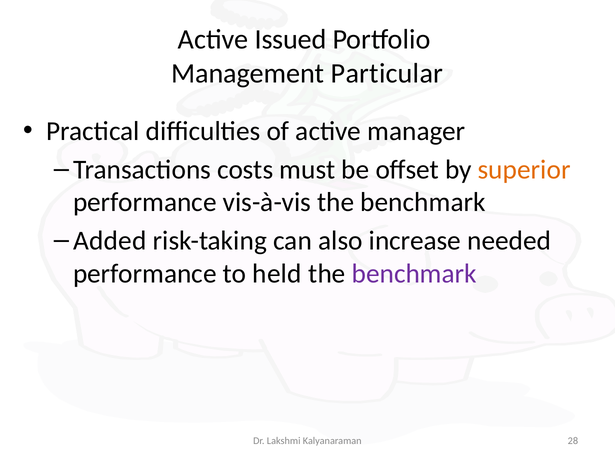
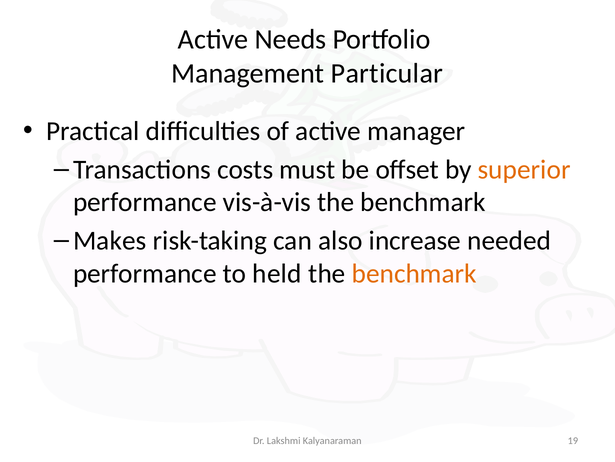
Issued: Issued -> Needs
Added: Added -> Makes
benchmark at (414, 273) colour: purple -> orange
28: 28 -> 19
